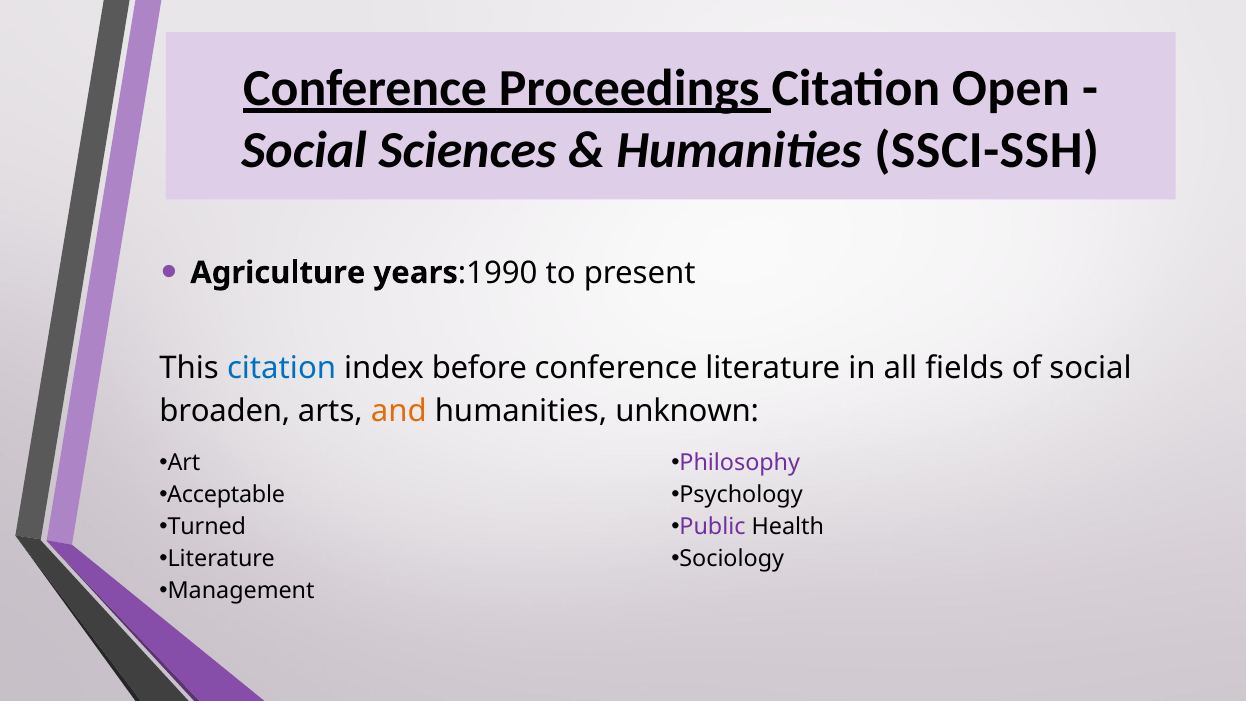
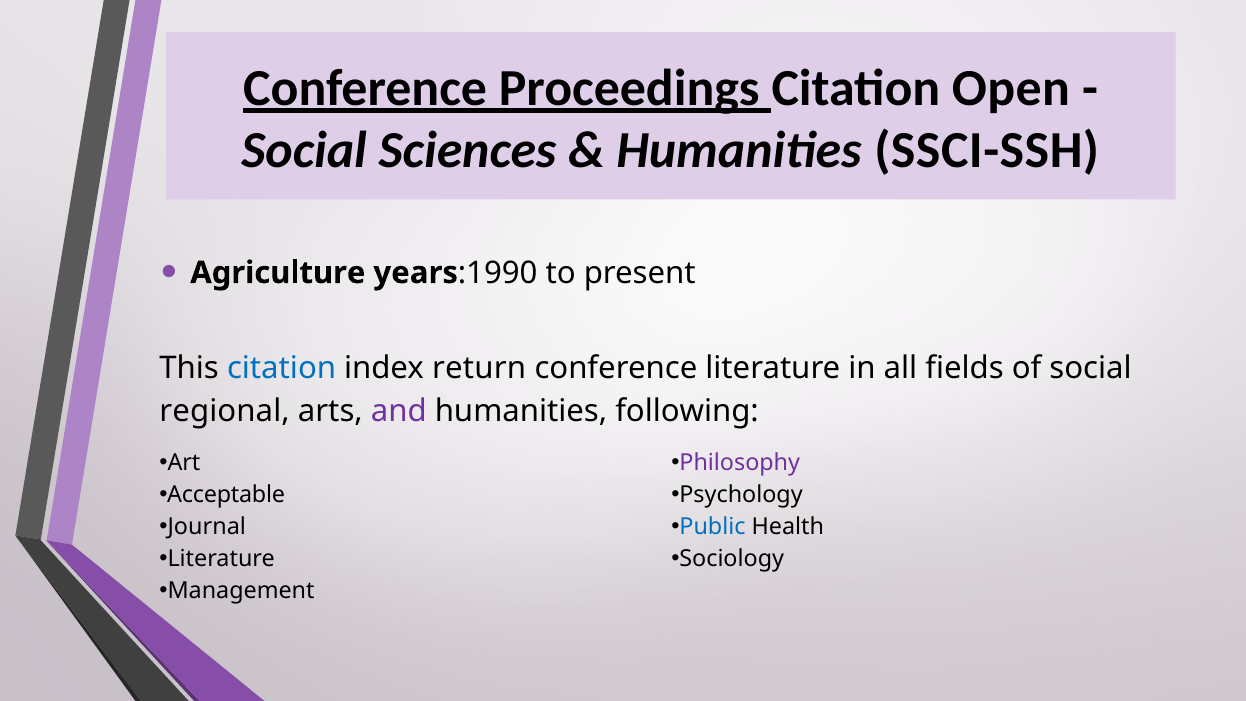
before: before -> return
broaden: broaden -> regional
and colour: orange -> purple
unknown: unknown -> following
Turned: Turned -> Journal
Public colour: purple -> blue
